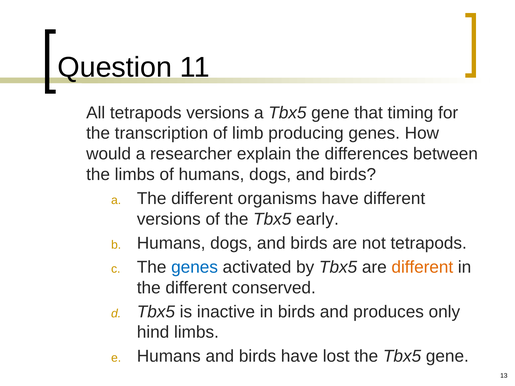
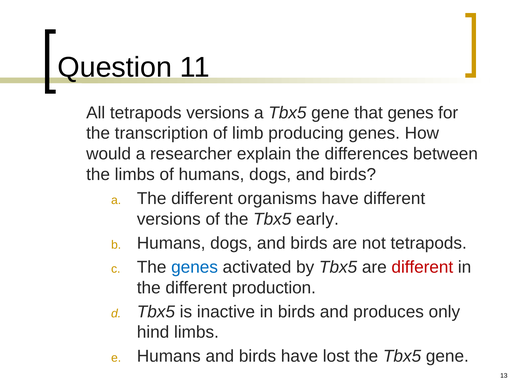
that timing: timing -> genes
different at (422, 267) colour: orange -> red
conserved: conserved -> production
